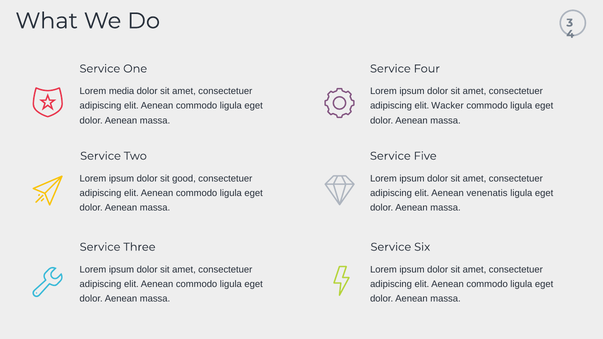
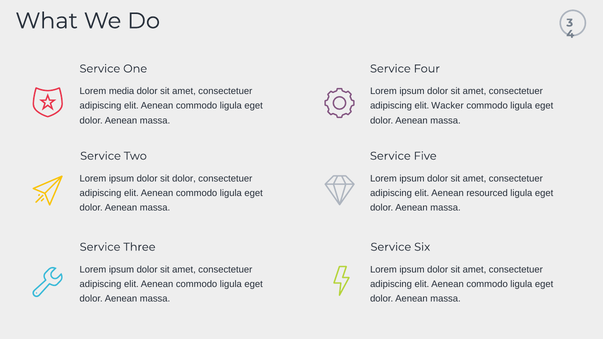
sit good: good -> dolor
venenatis: venenatis -> resourced
